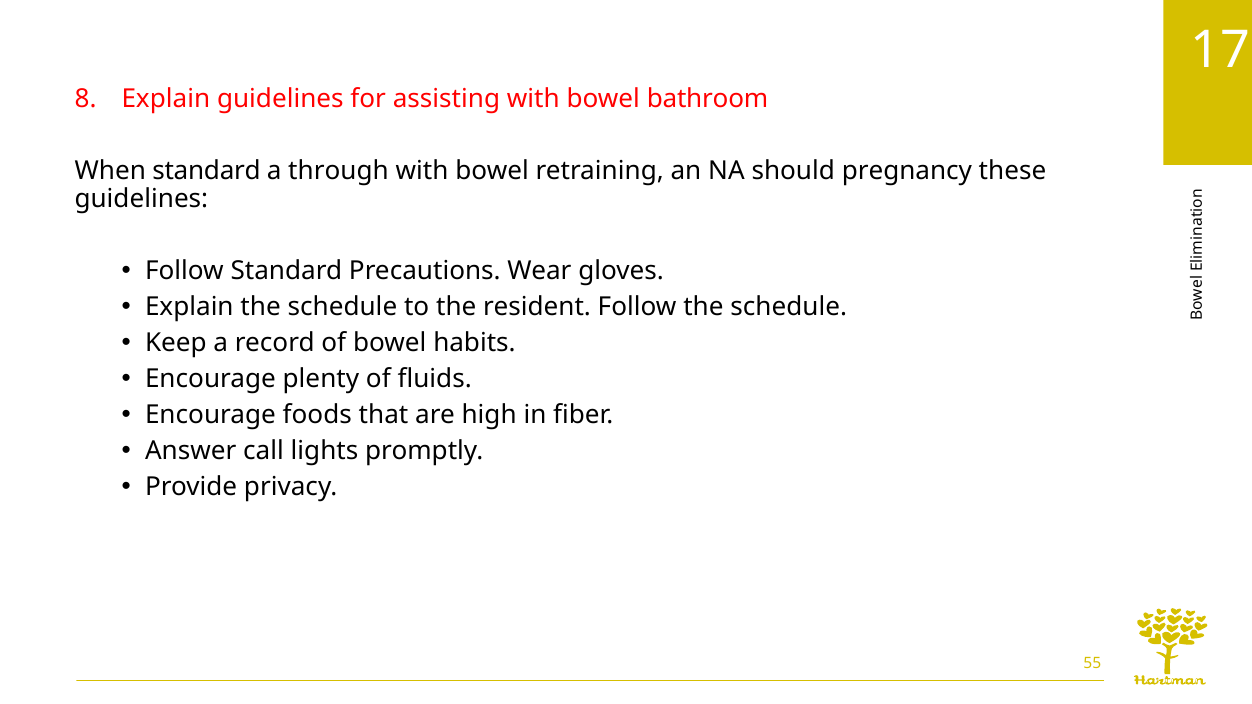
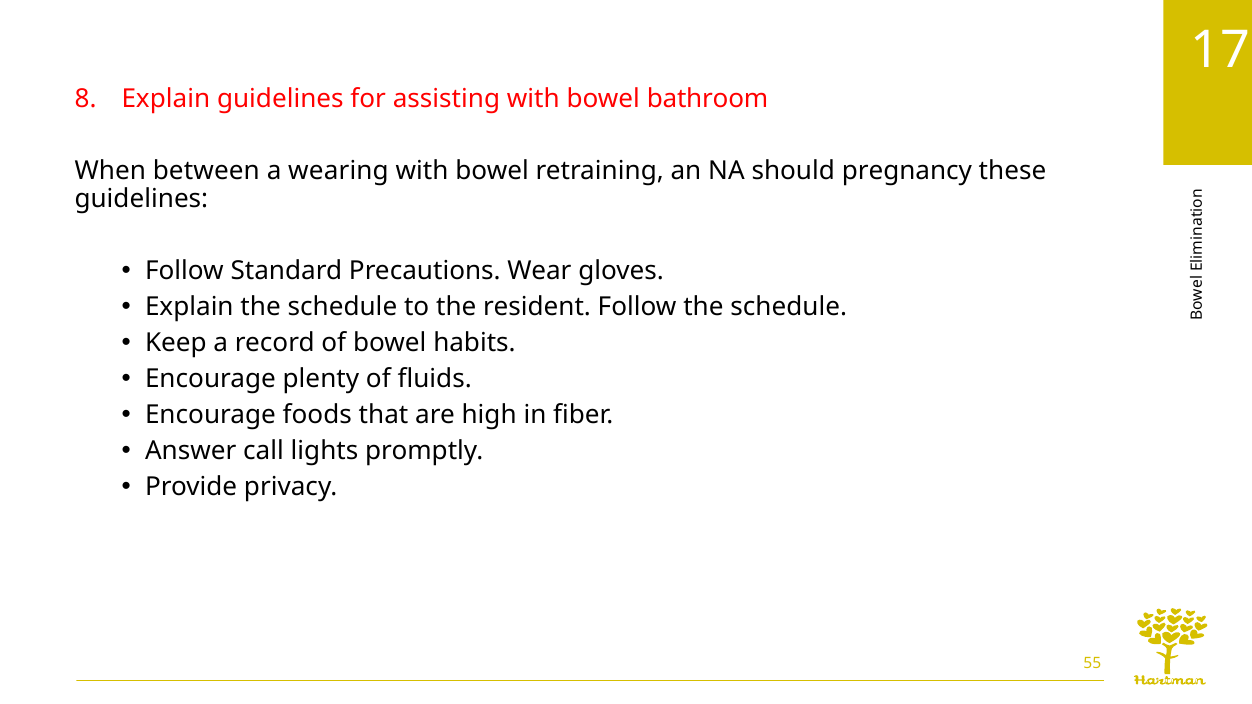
When standard: standard -> between
through: through -> wearing
